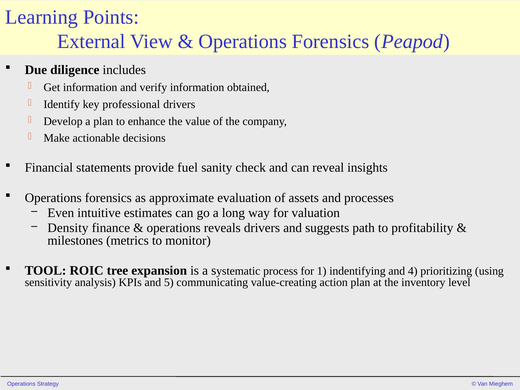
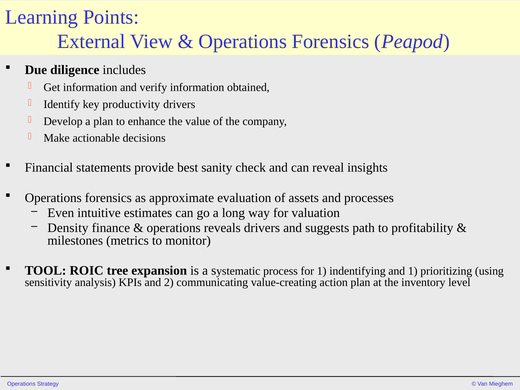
professional: professional -> productivity
fuel: fuel -> best
and 4: 4 -> 1
5: 5 -> 2
